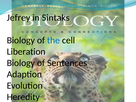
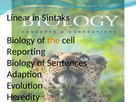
Jefrey: Jefrey -> Linear
the colour: blue -> orange
Liberation: Liberation -> Reporting
